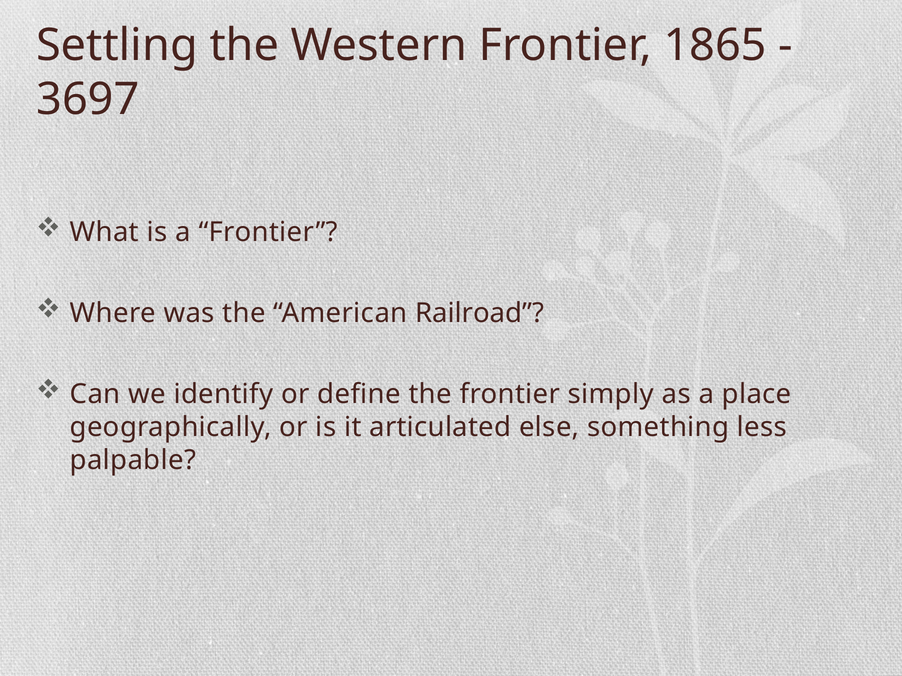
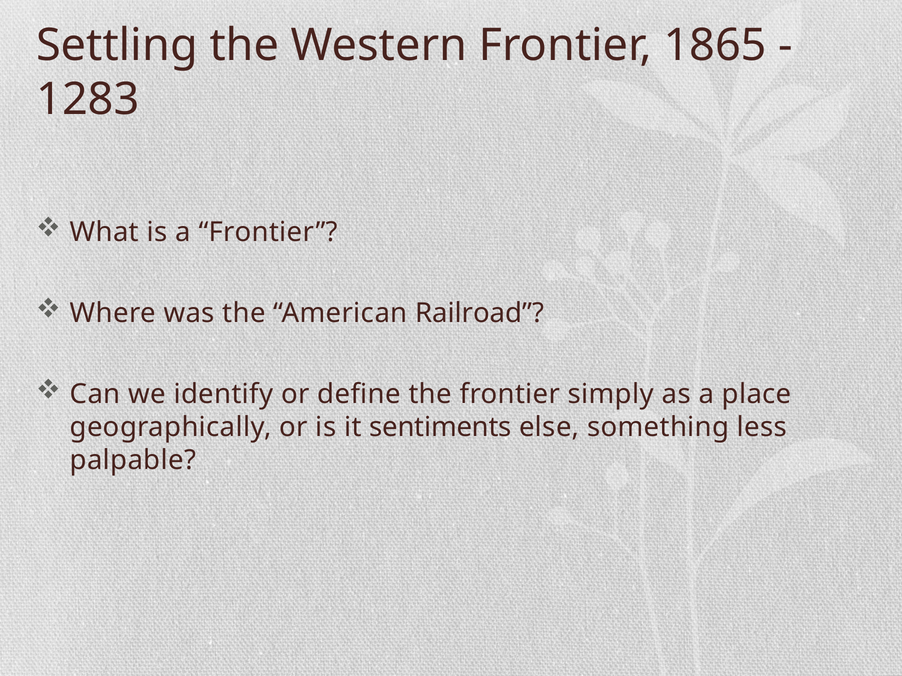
3697: 3697 -> 1283
articulated: articulated -> sentiments
